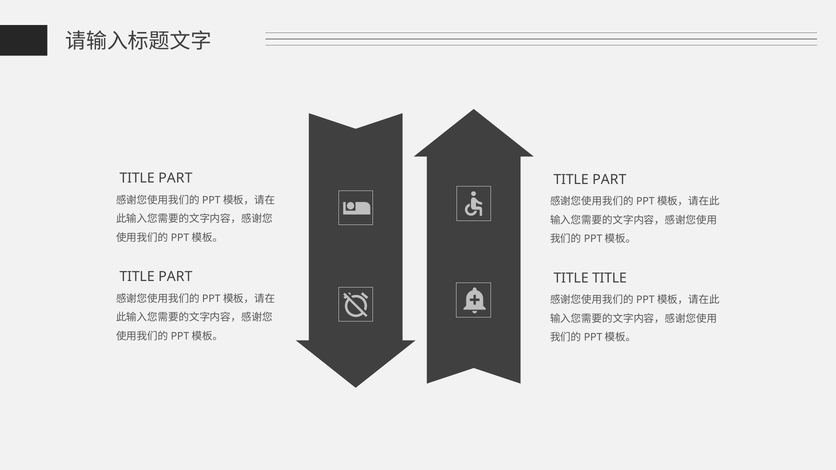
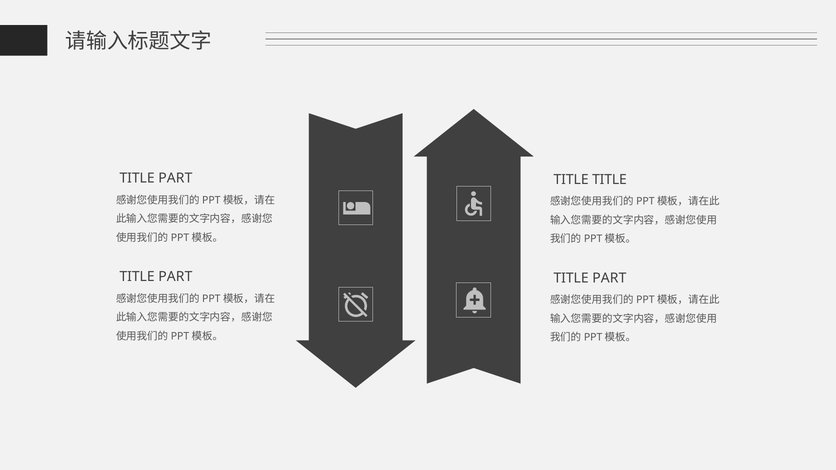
PART at (609, 180): PART -> TITLE
TITLE at (609, 278): TITLE -> PART
